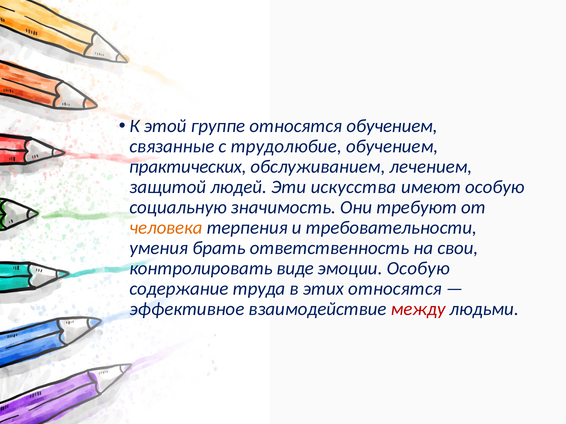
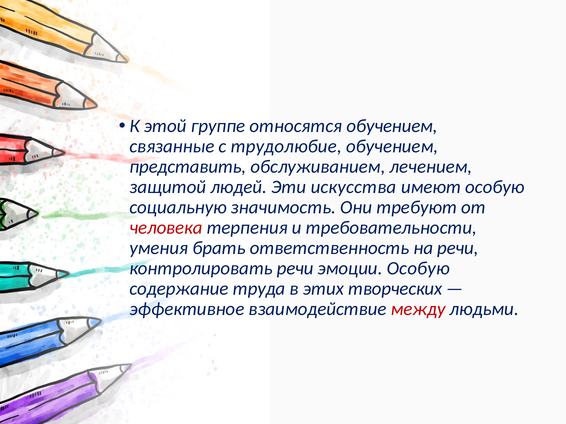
практических: практических -> представить
человека colour: orange -> red
на свои: свои -> речи
контролировать виде: виде -> речи
этих относятся: относятся -> творческих
